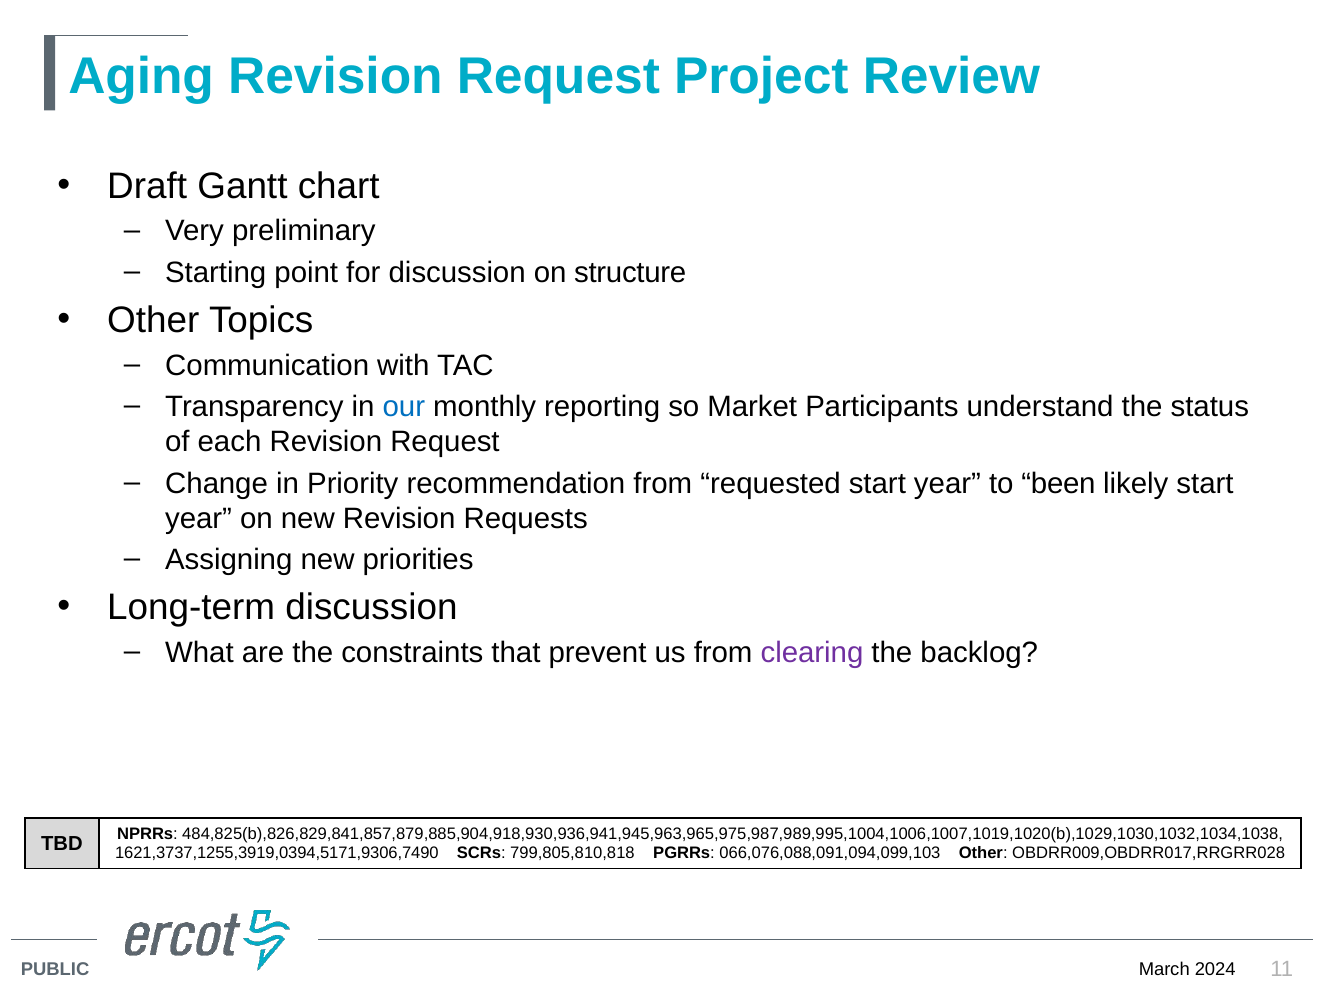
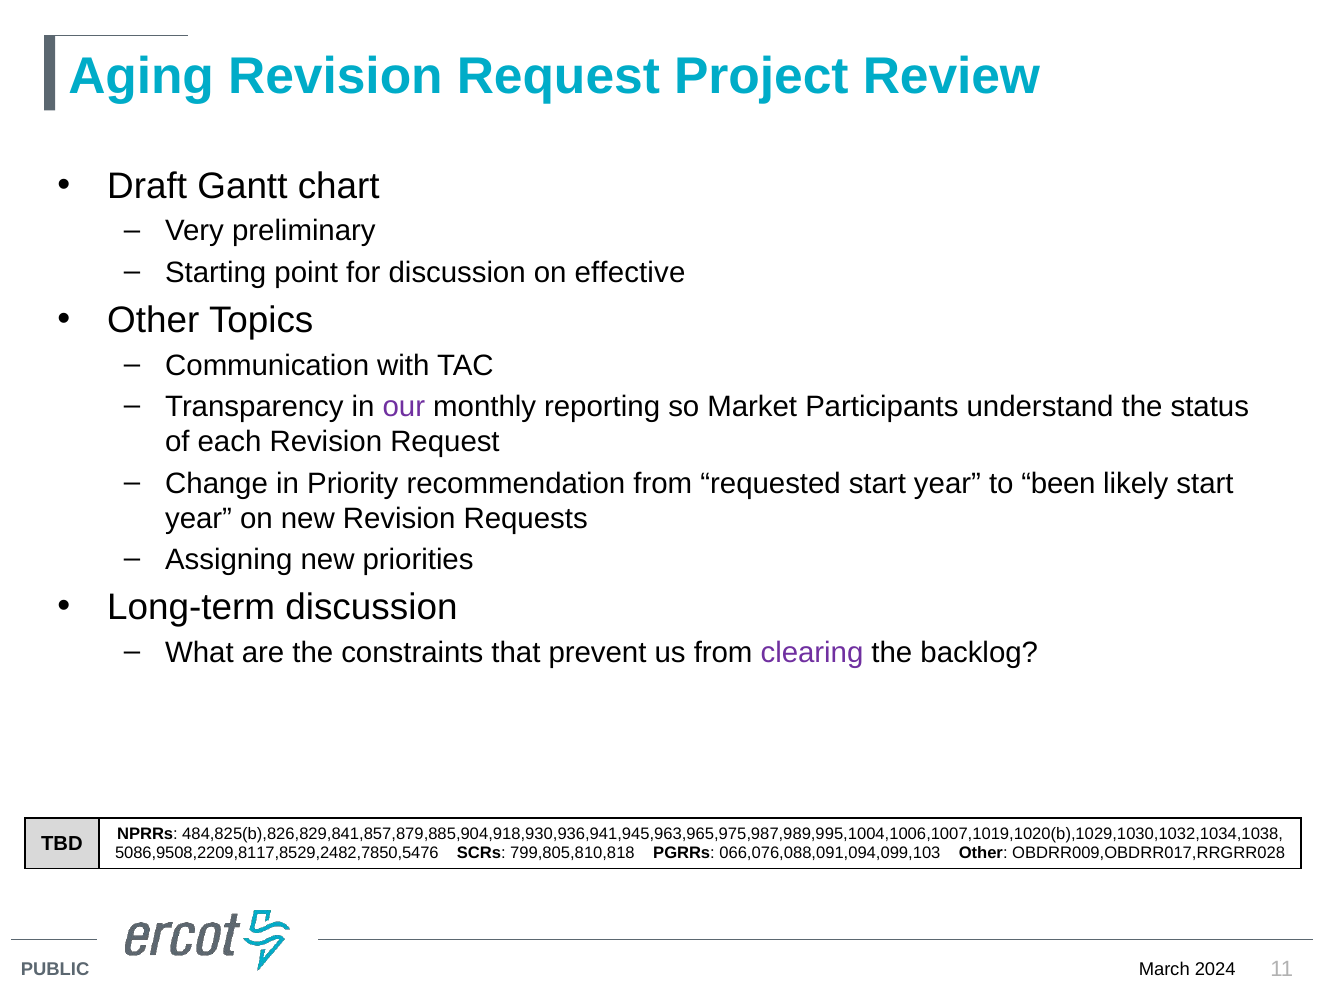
structure: structure -> effective
our colour: blue -> purple
1621,3737,1255,3919,0394,5171,9306,7490: 1621,3737,1255,3919,0394,5171,9306,7490 -> 5086,9508,2209,8117,8529,2482,7850,5476
